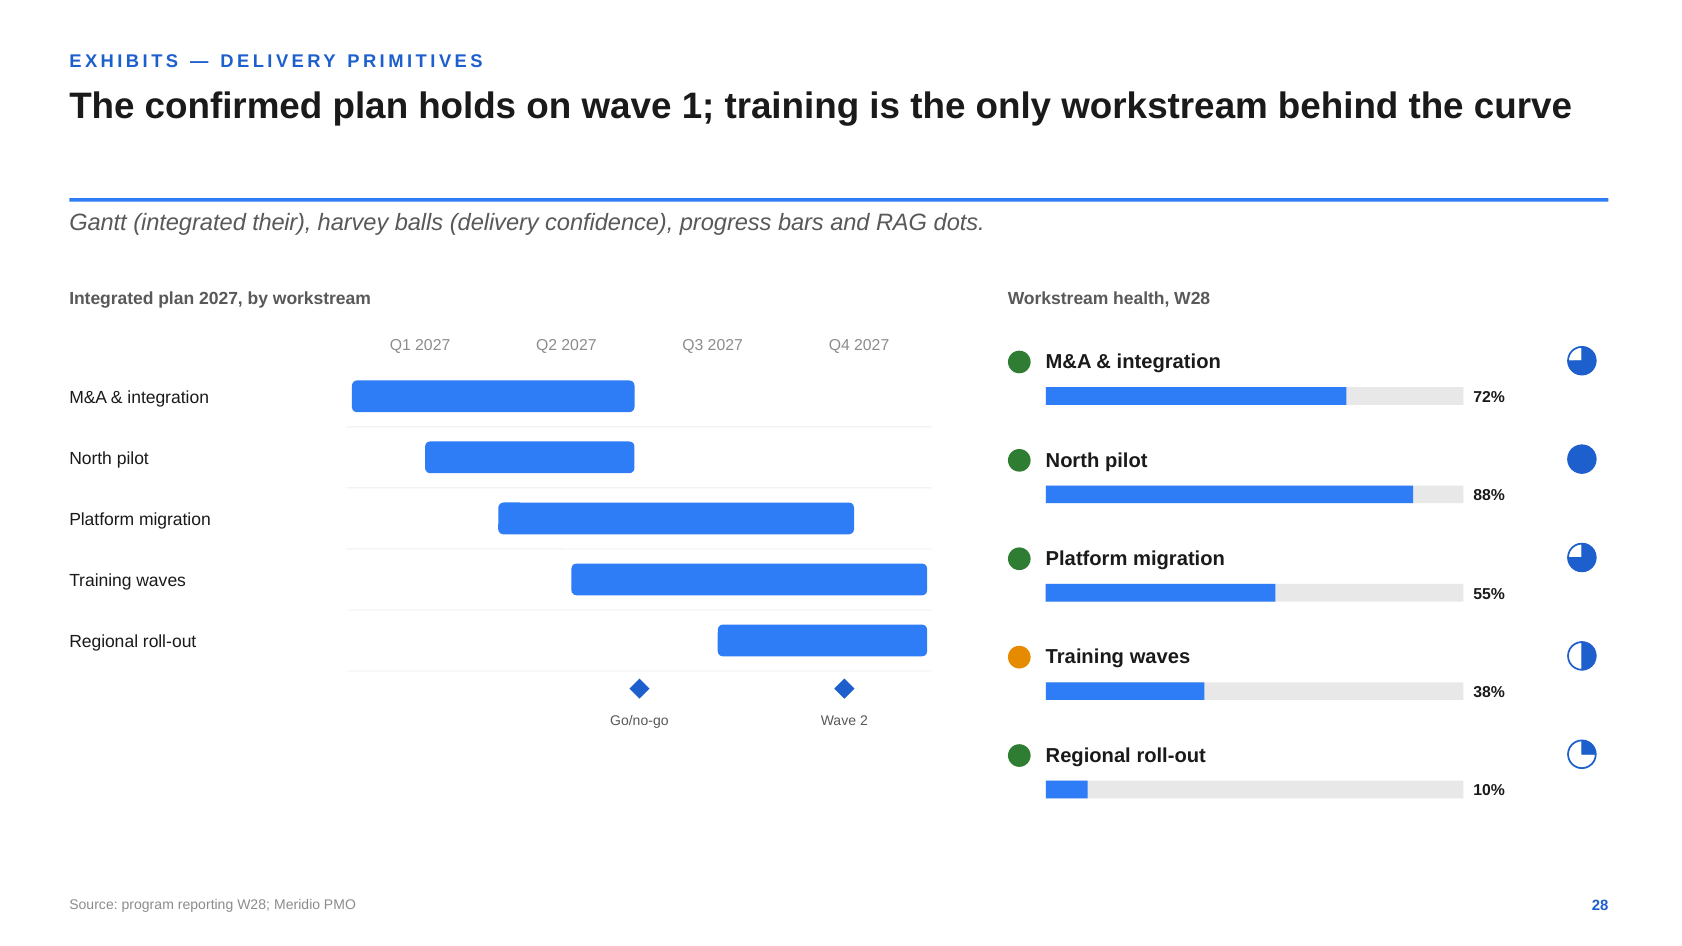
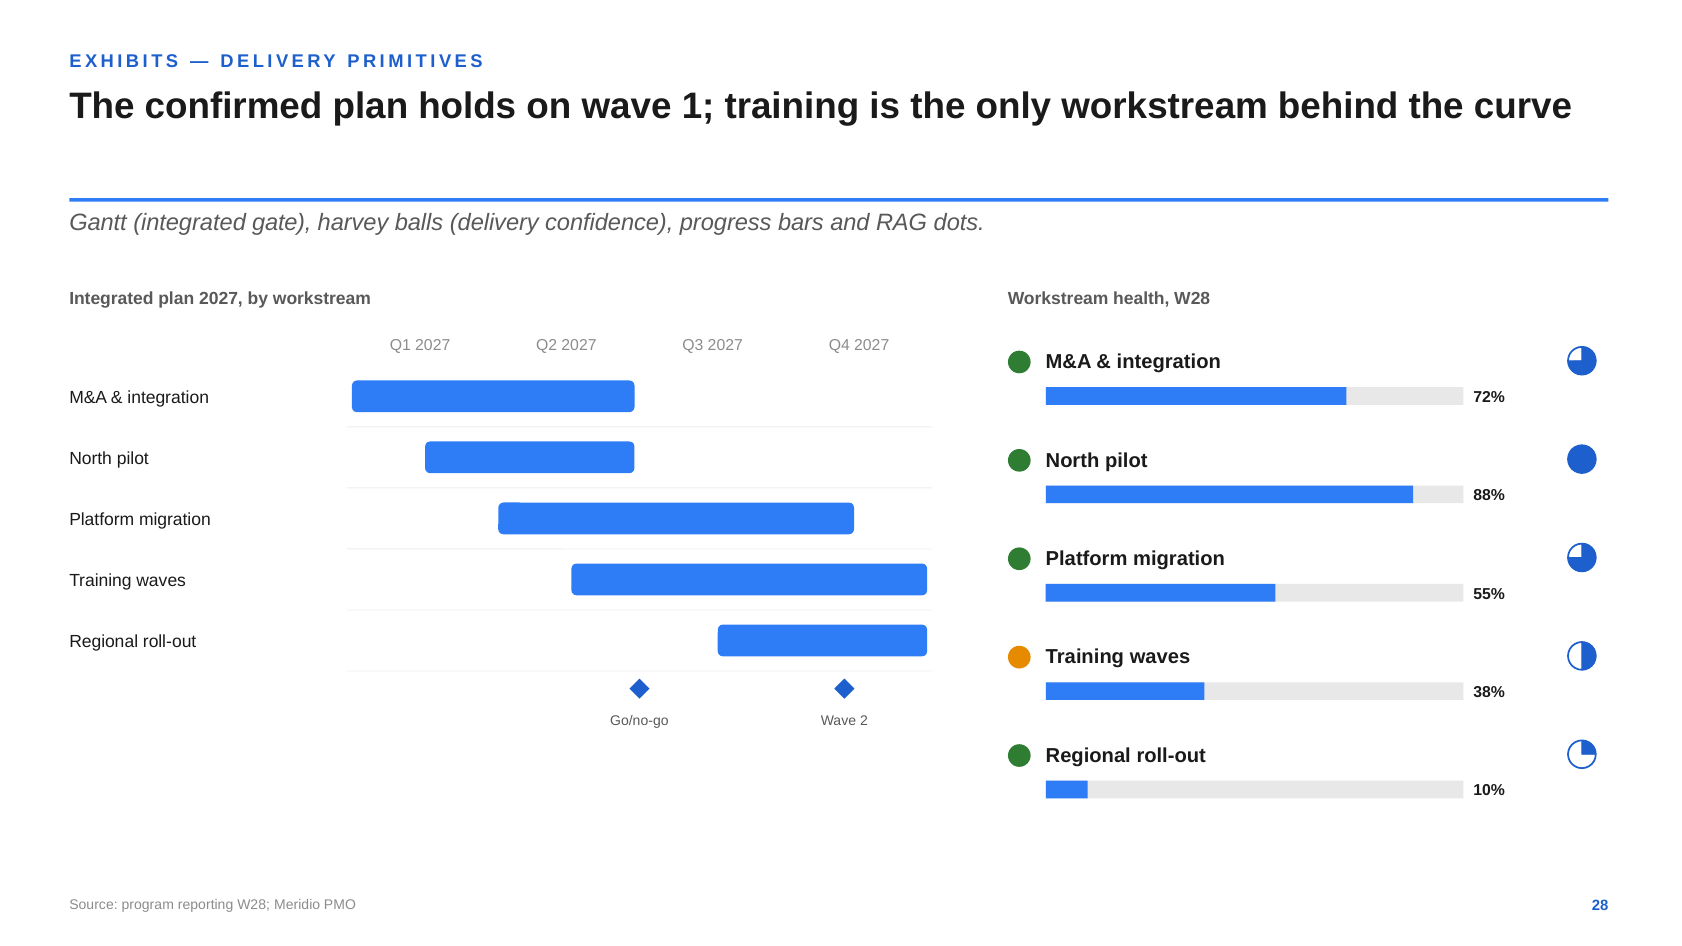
their: their -> gate
